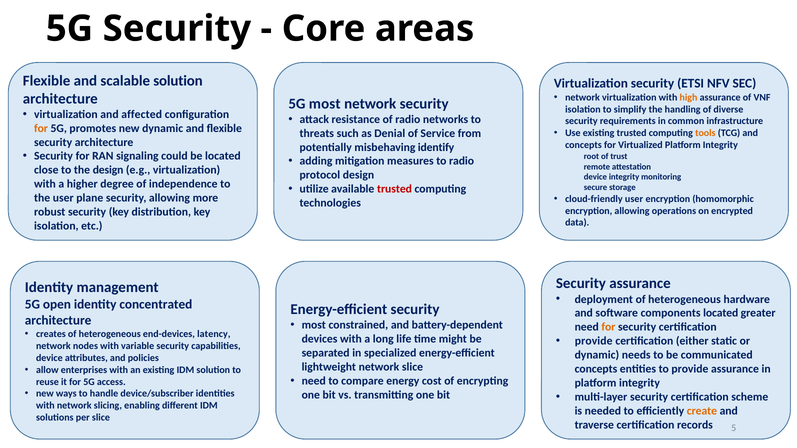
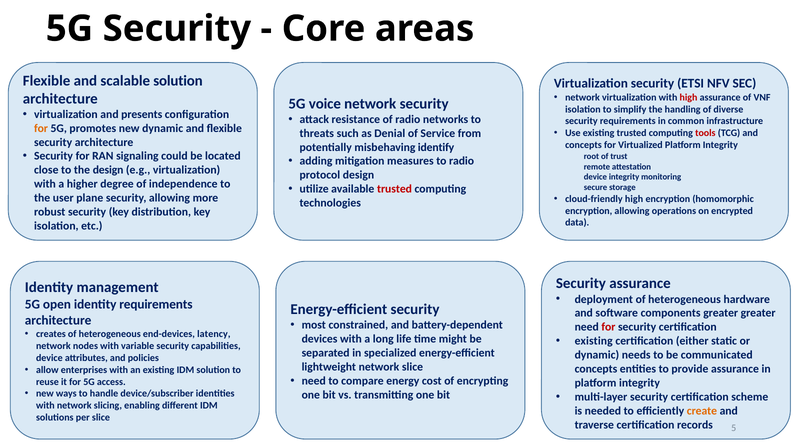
high at (688, 97) colour: orange -> red
5G most: most -> voice
affected: affected -> presents
tools colour: orange -> red
cloud-friendly user: user -> high
identity concentrated: concentrated -> requirements
components located: located -> greater
for at (608, 327) colour: orange -> red
provide at (594, 341): provide -> existing
